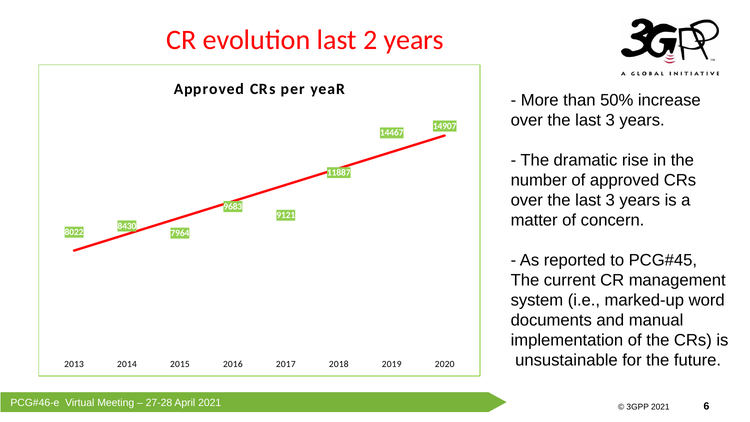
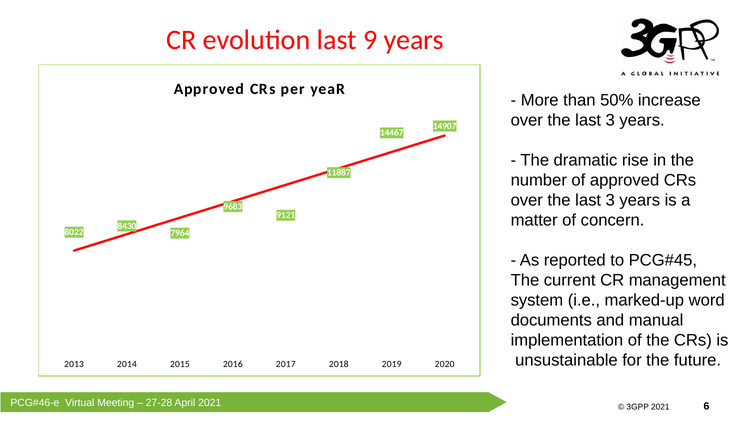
2: 2 -> 9
